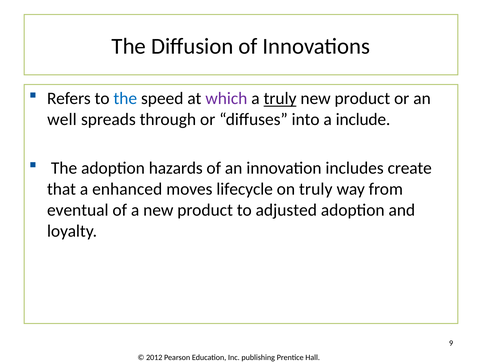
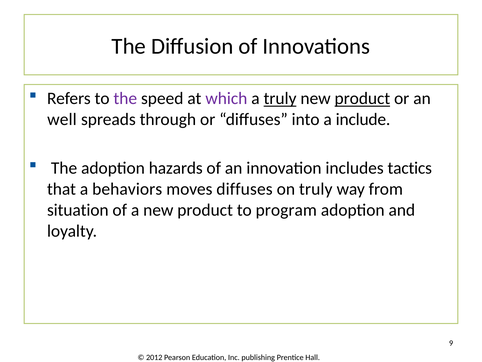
the at (125, 98) colour: blue -> purple
product at (362, 98) underline: none -> present
create: create -> tactics
enhanced: enhanced -> behaviors
moves lifecycle: lifecycle -> diffuses
eventual: eventual -> situation
adjusted: adjusted -> program
